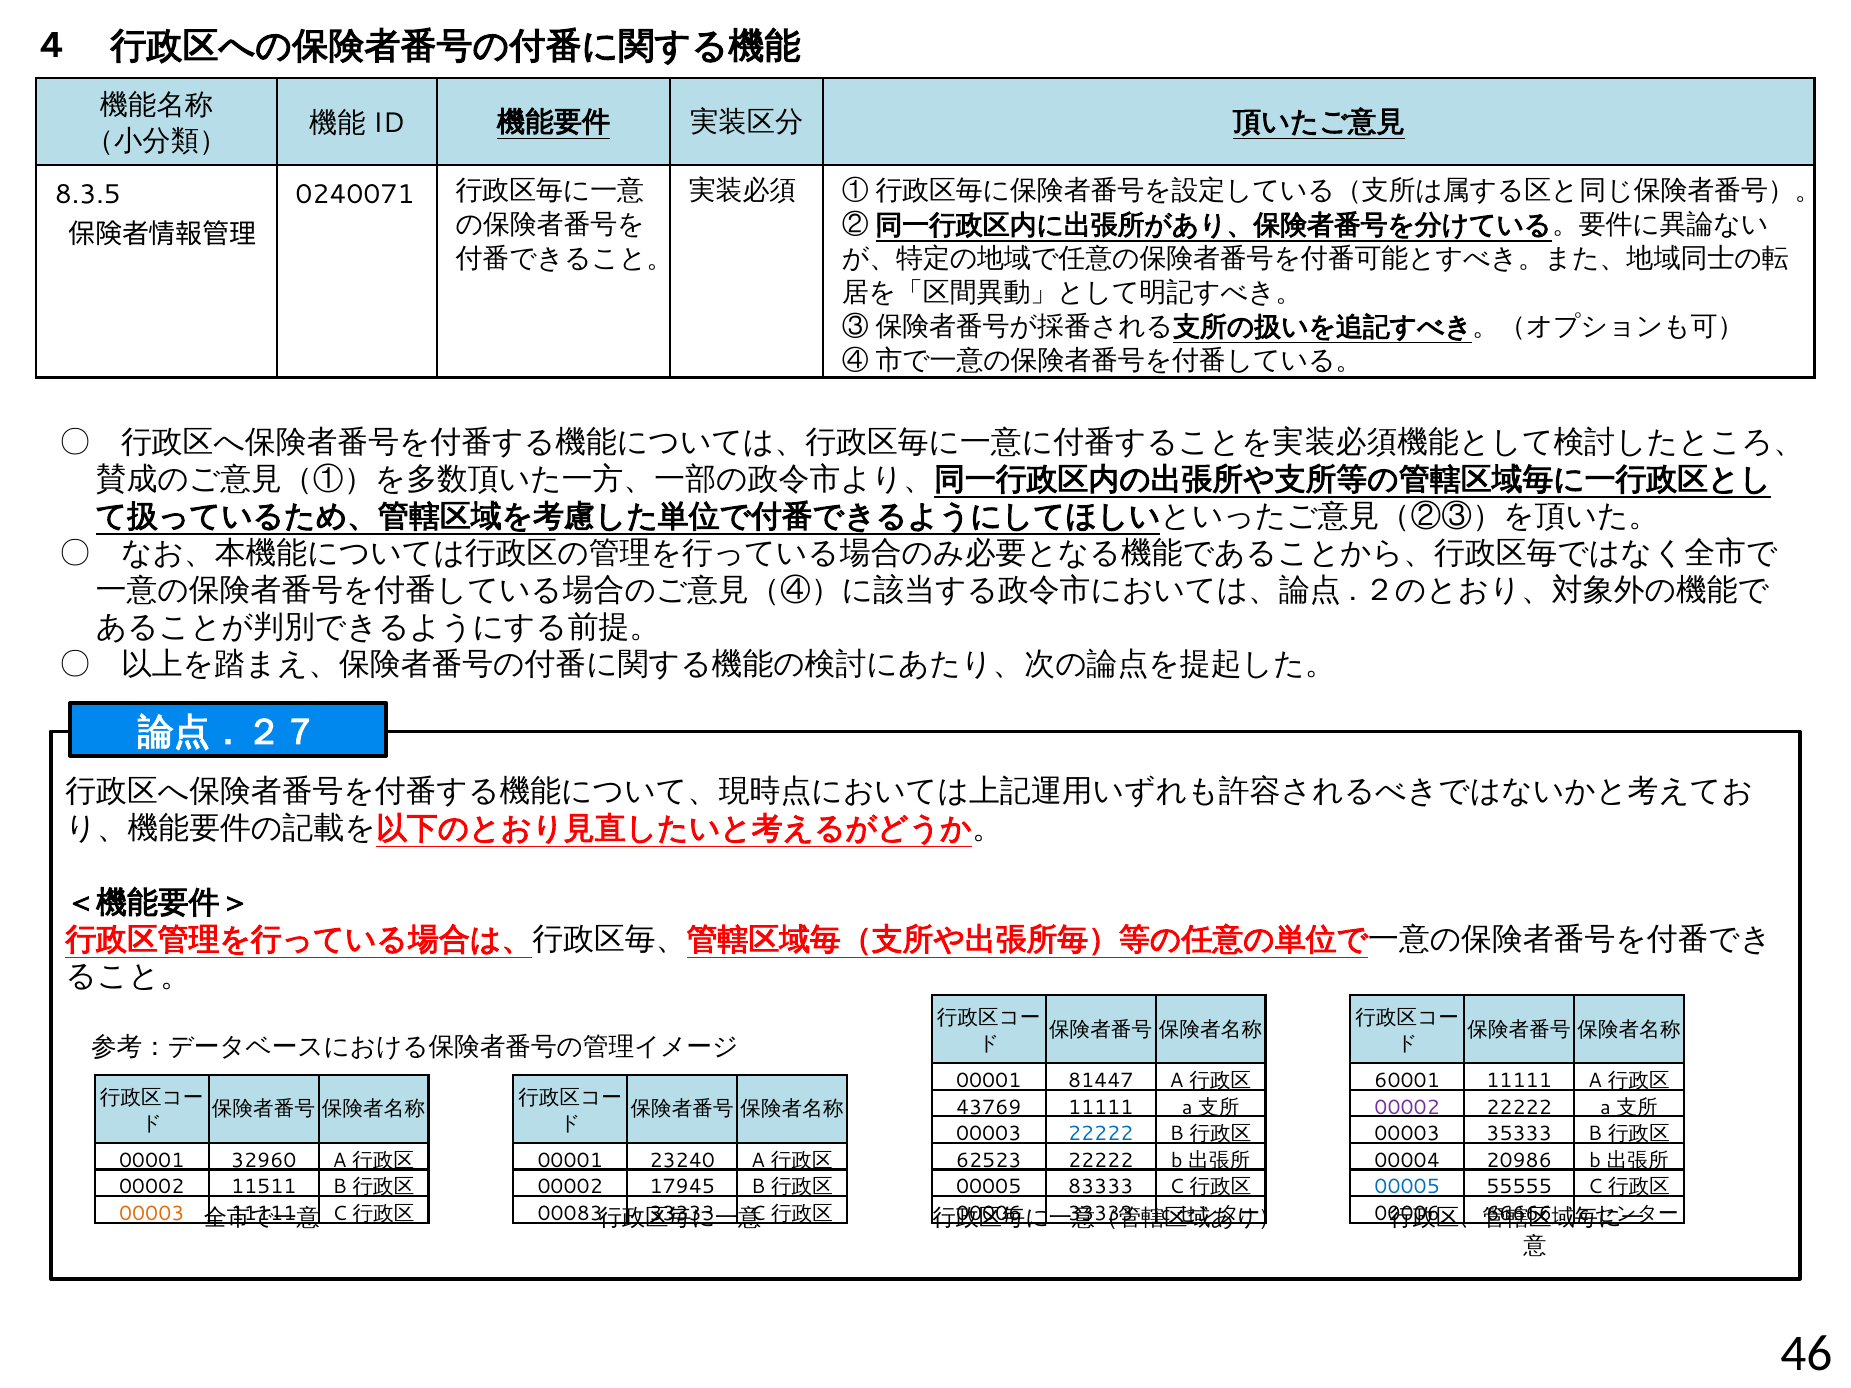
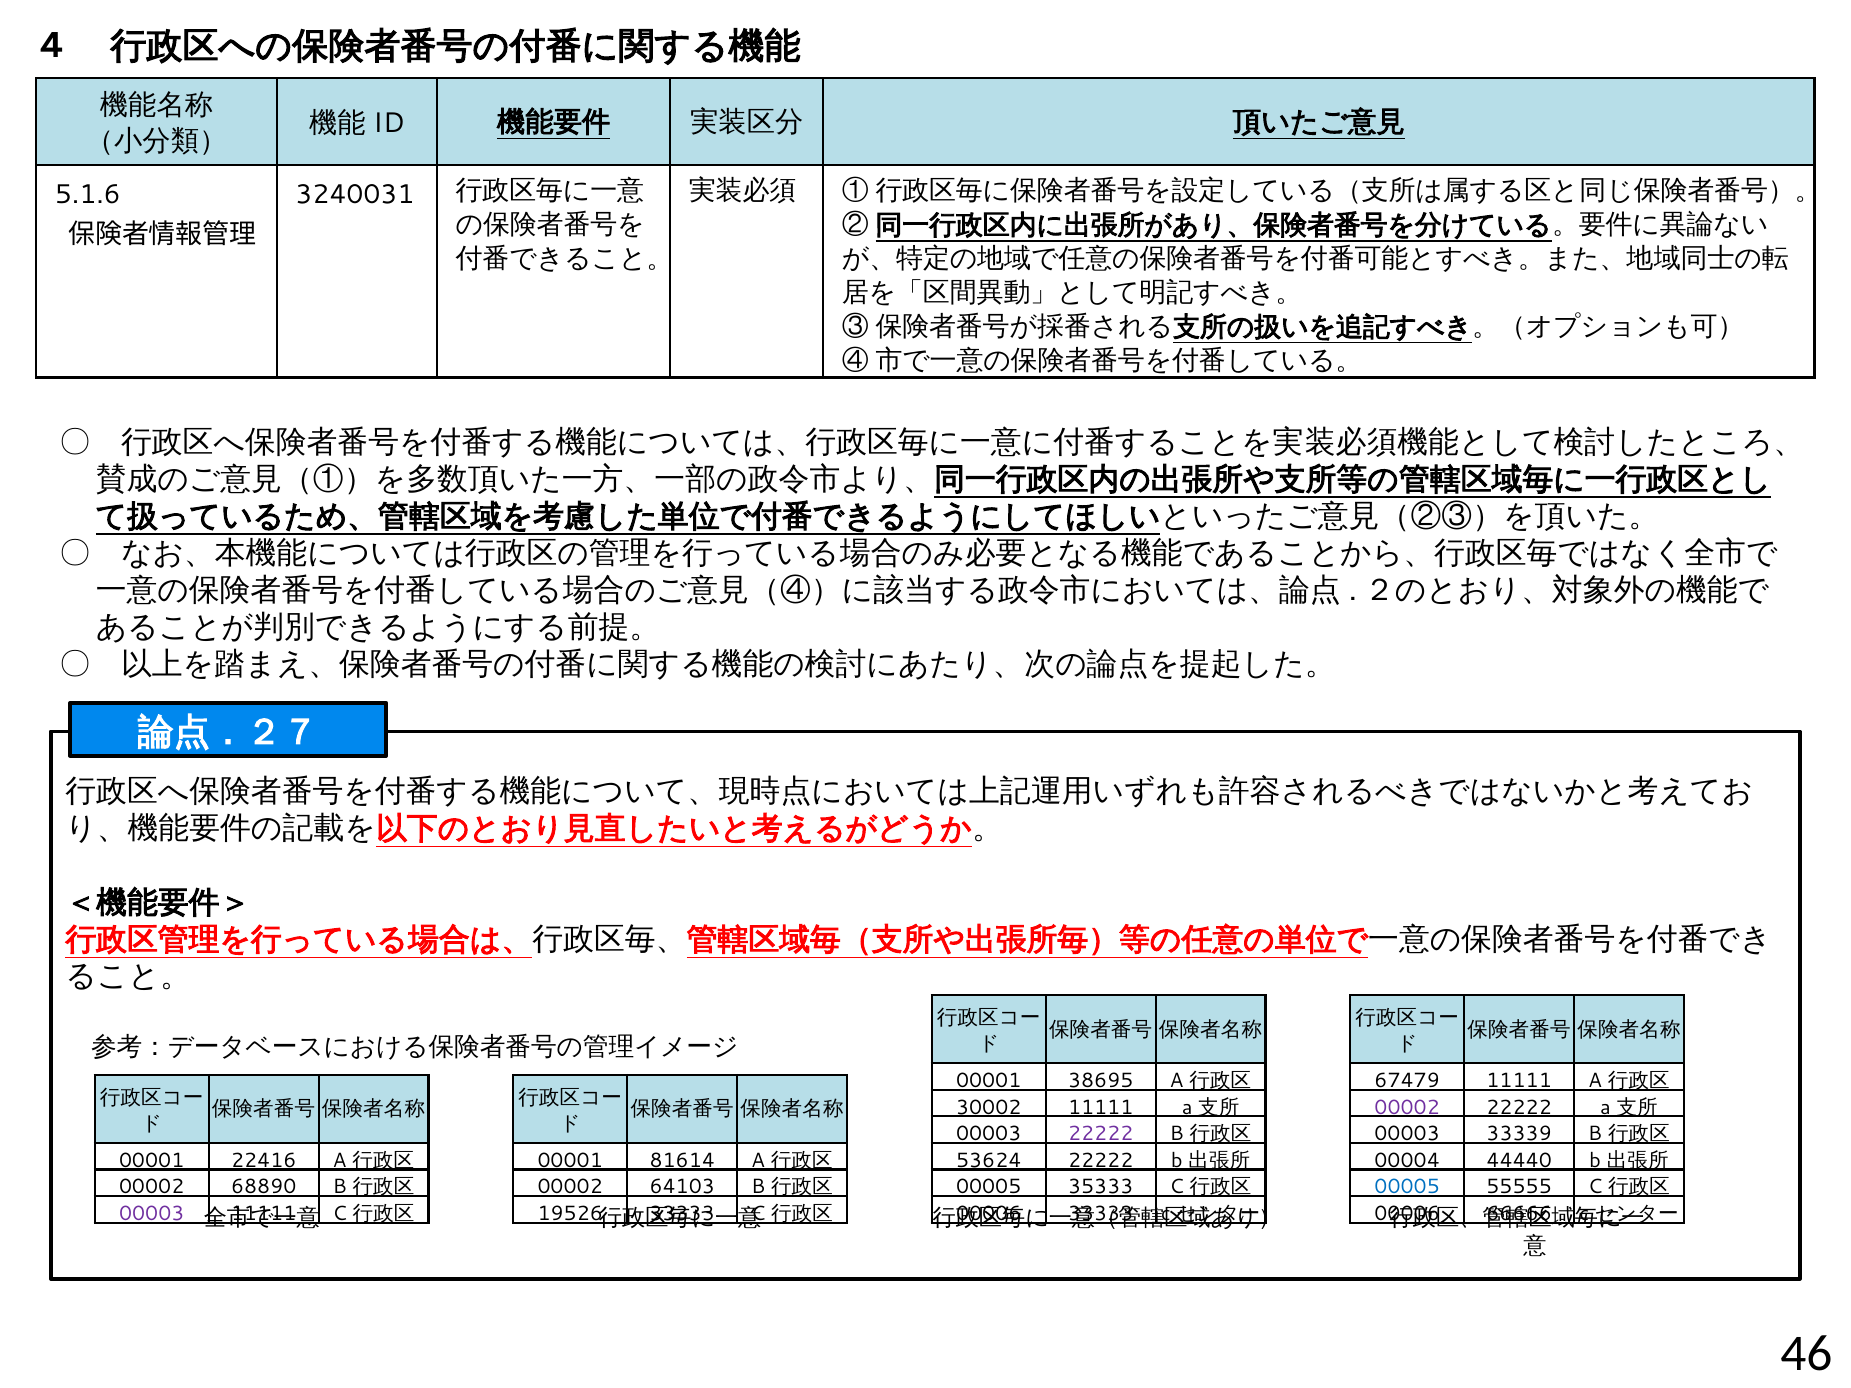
8.3.5: 8.3.5 -> 5.1.6
0240071: 0240071 -> 3240031
81447: 81447 -> 38695
60001: 60001 -> 67479
43769: 43769 -> 30002
22222 at (1101, 1134) colour: blue -> purple
35333: 35333 -> 33339
32960: 32960 -> 22416
23240: 23240 -> 81614
62523: 62523 -> 53624
20986: 20986 -> 44440
11511: 11511 -> 68890
17945: 17945 -> 64103
83333: 83333 -> 35333
00003 at (152, 1214) colour: orange -> purple
00083: 00083 -> 19526
